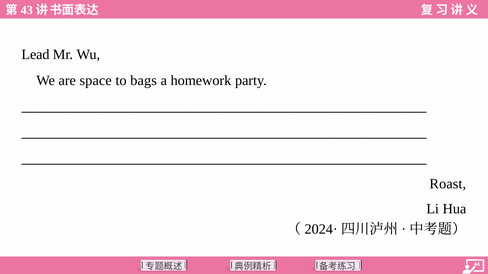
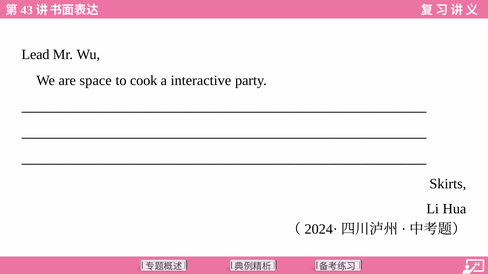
bags: bags -> cook
homework: homework -> interactive
Roast: Roast -> Skirts
